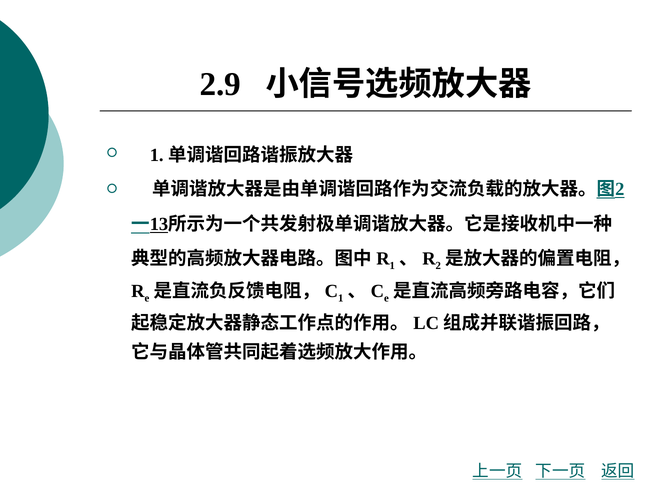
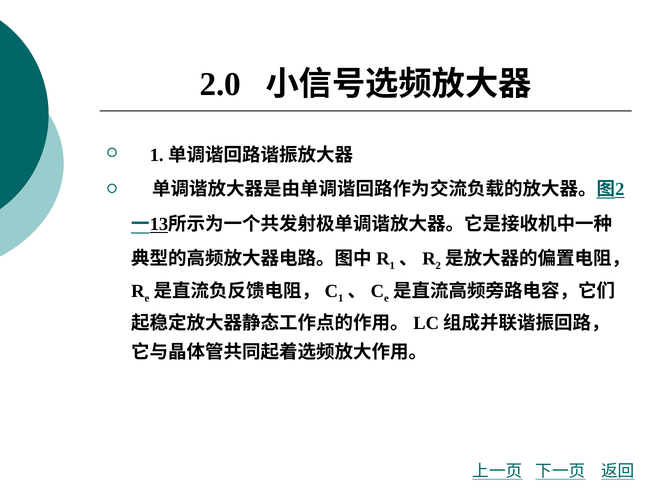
2.9: 2.9 -> 2.0
